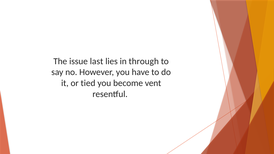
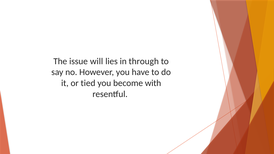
last: last -> will
vent: vent -> with
